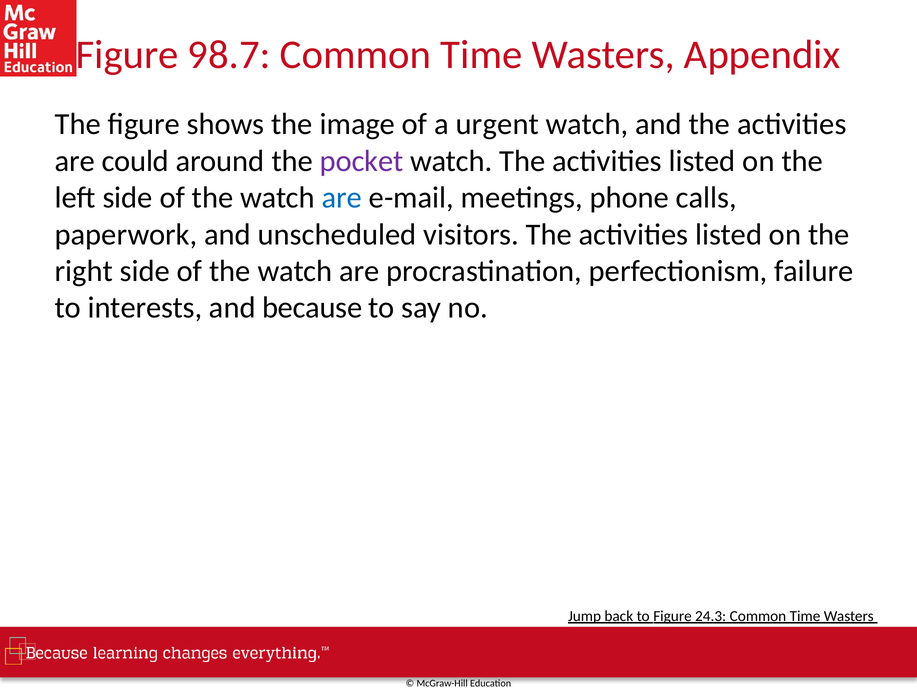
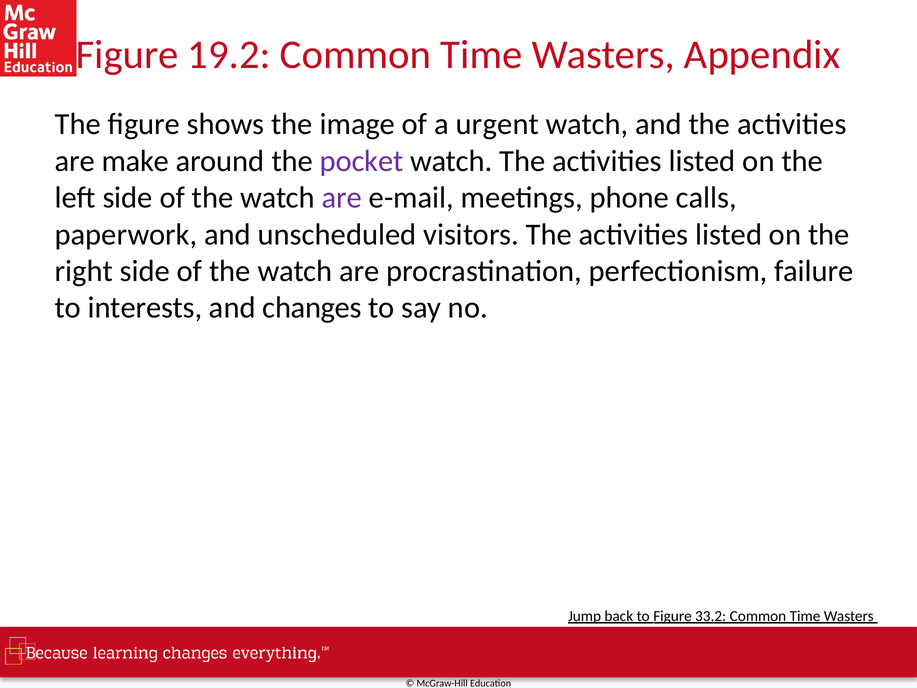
98.7: 98.7 -> 19.2
could: could -> make
are at (342, 198) colour: blue -> purple
because: because -> changes
24.3: 24.3 -> 33.2
